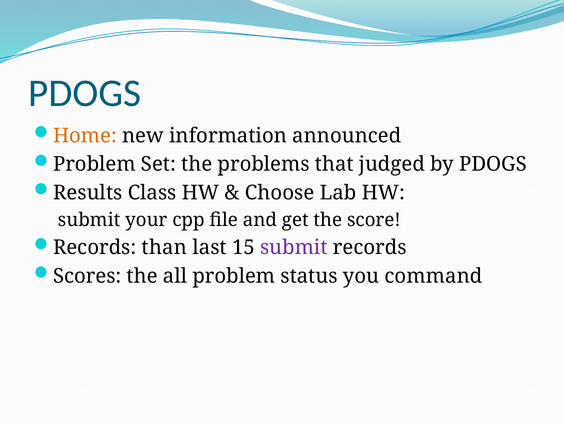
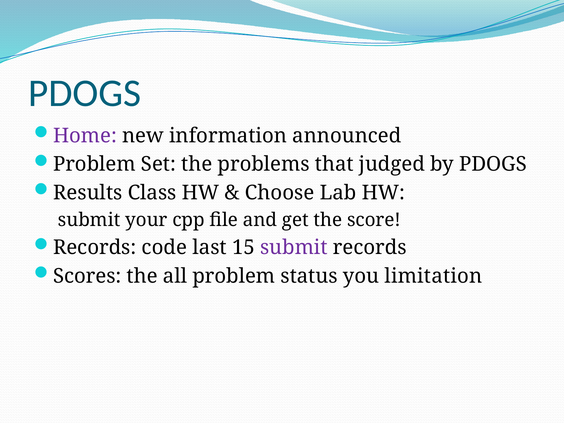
Home colour: orange -> purple
than: than -> code
command: command -> limitation
